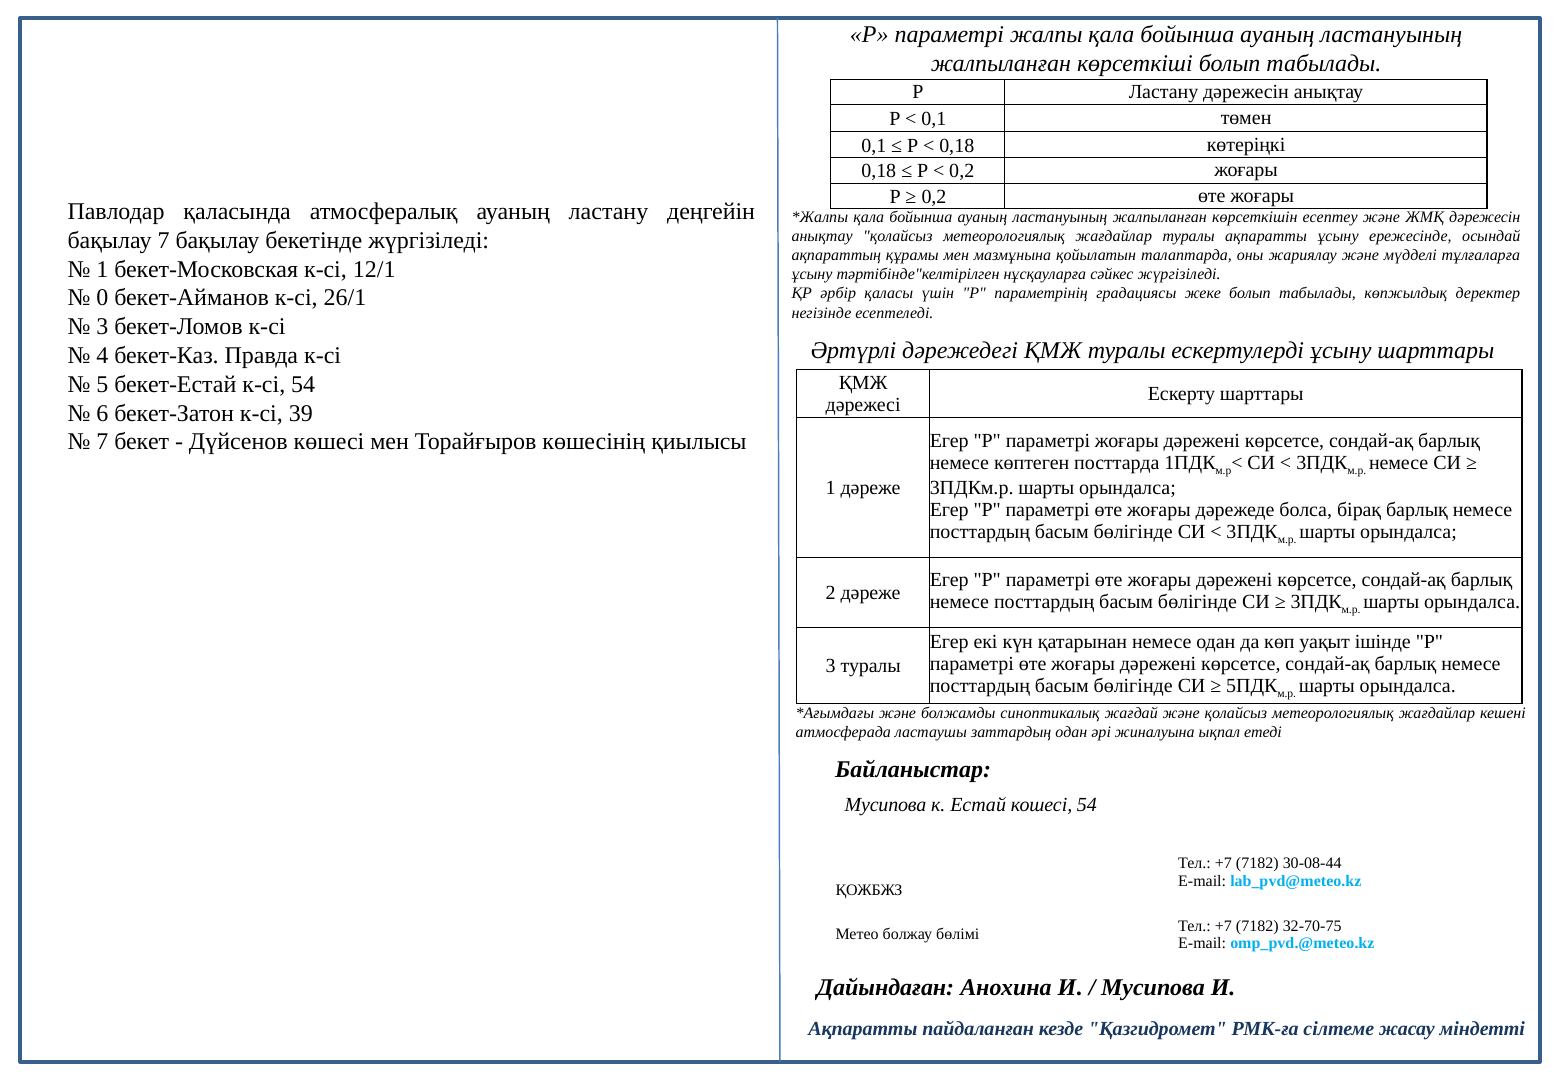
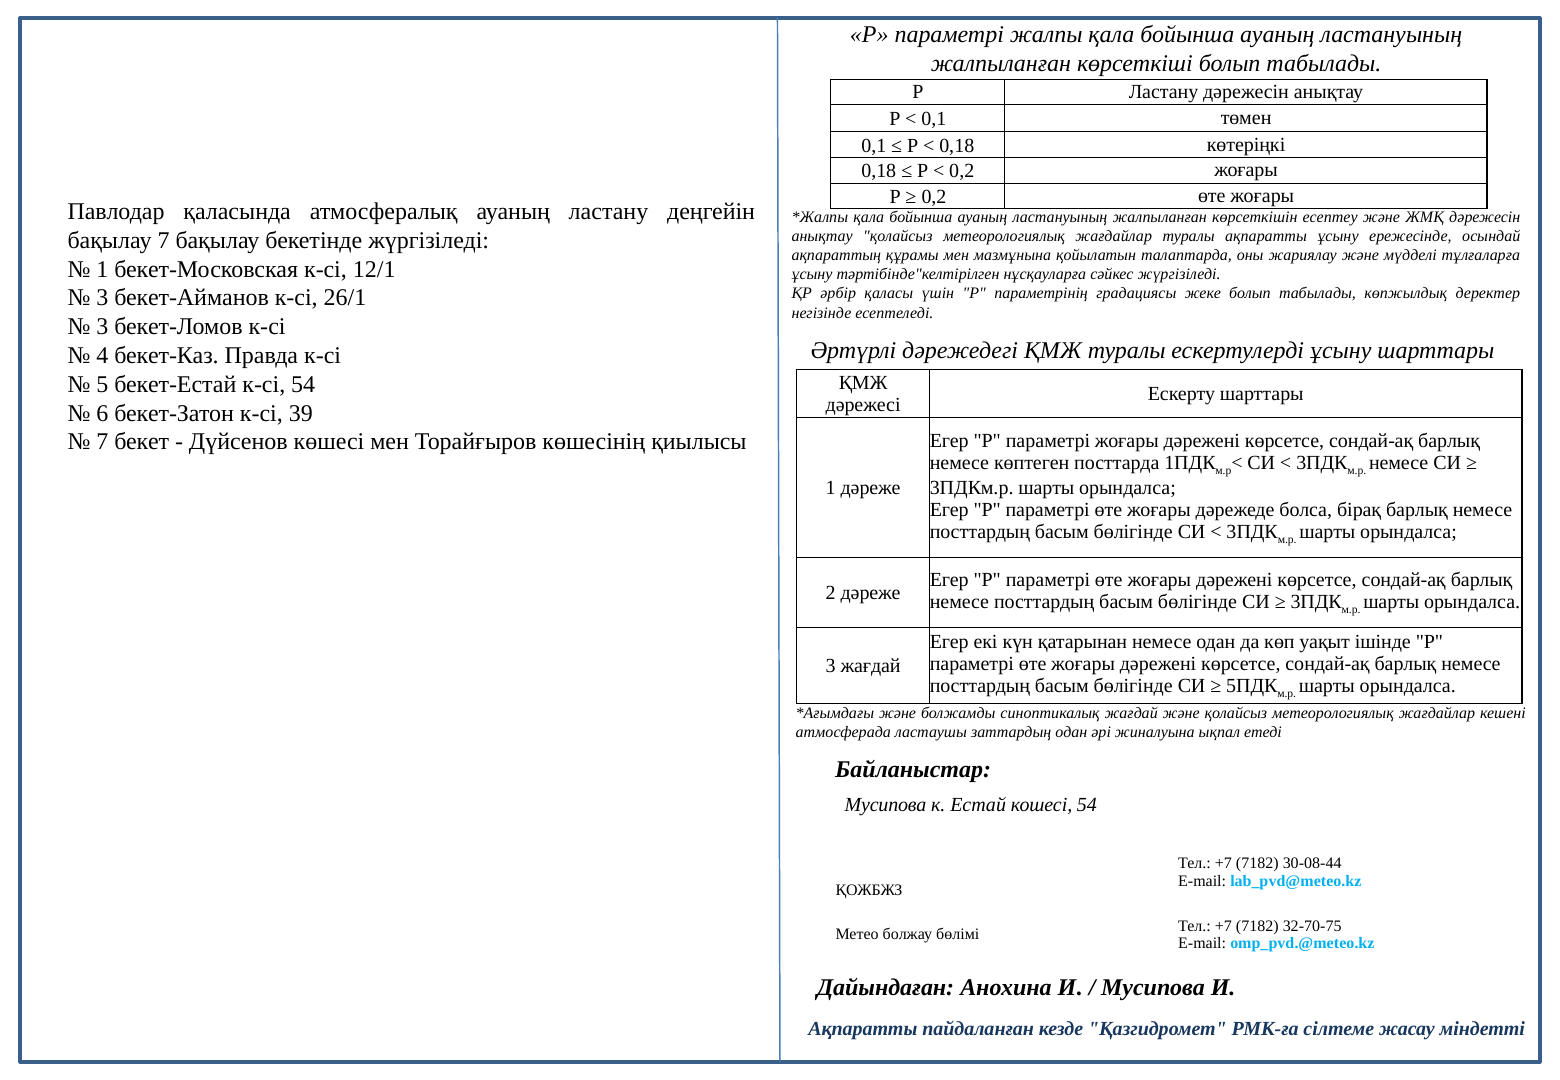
0 at (102, 298): 0 -> 3
3 туралы: туралы -> жағдай
